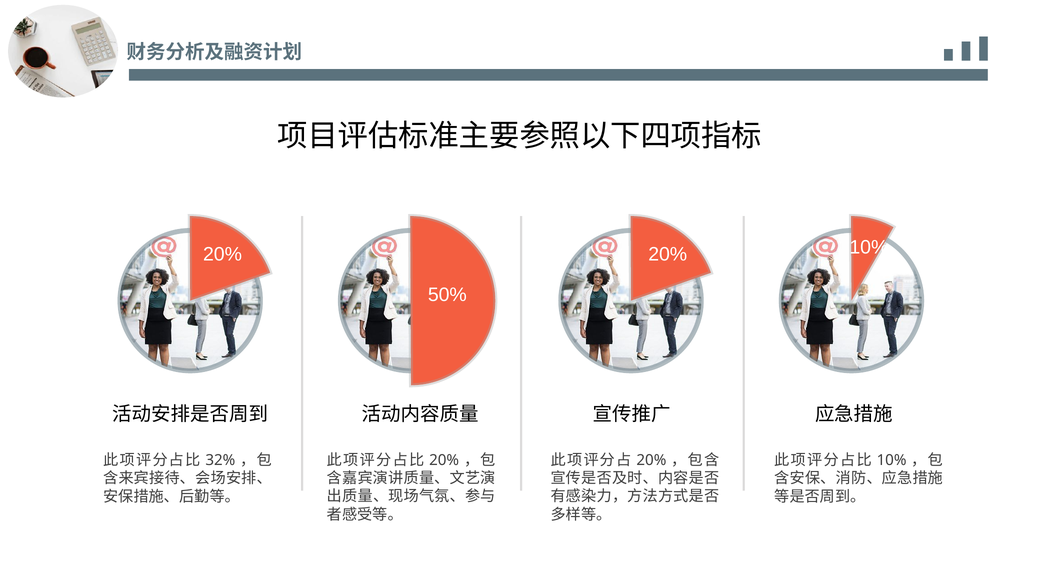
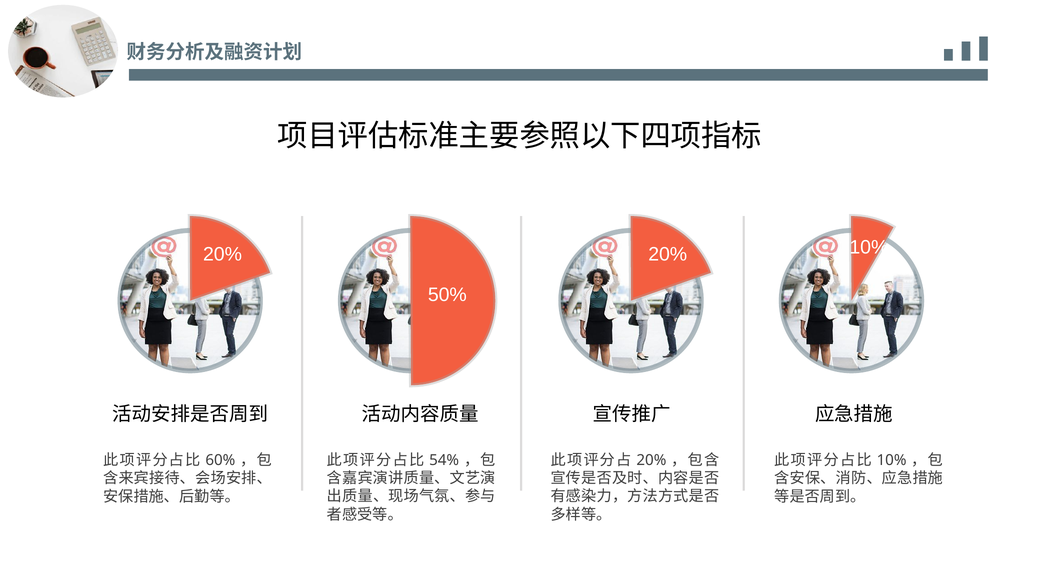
32%: 32% -> 60%
20% at (444, 460): 20% -> 54%
